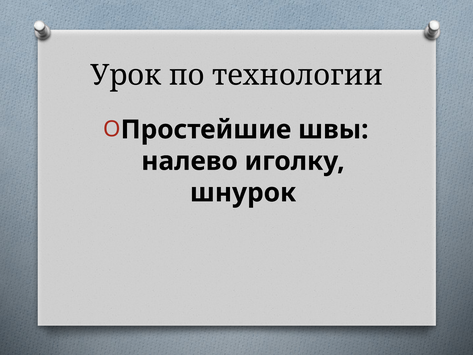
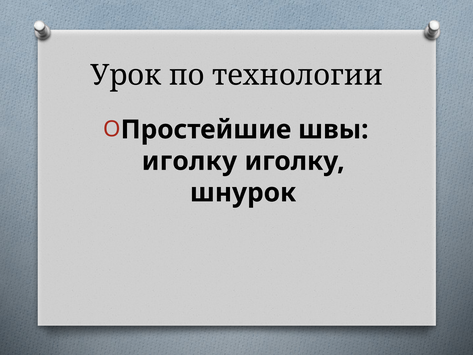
налево at (190, 161): налево -> иголку
